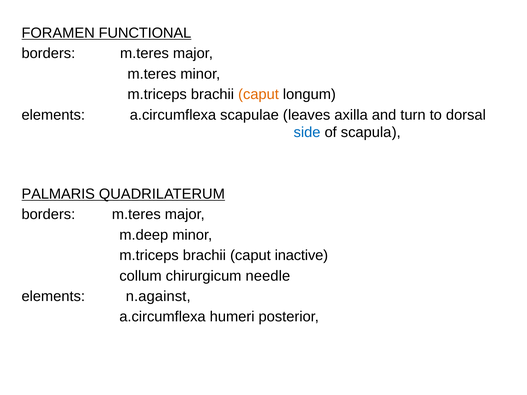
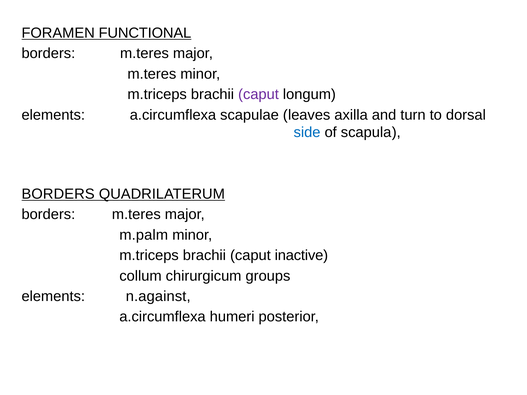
caput at (258, 94) colour: orange -> purple
PALMARIS at (58, 194): PALMARIS -> BORDERS
m.deep: m.deep -> m.palm
needle: needle -> groups
